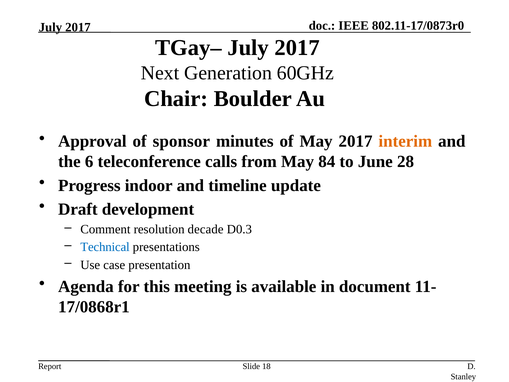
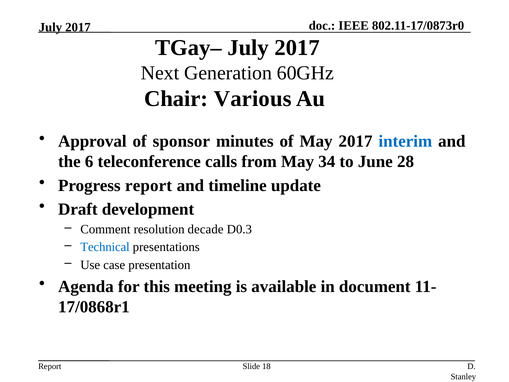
Boulder: Boulder -> Various
interim colour: orange -> blue
84: 84 -> 34
Progress indoor: indoor -> report
